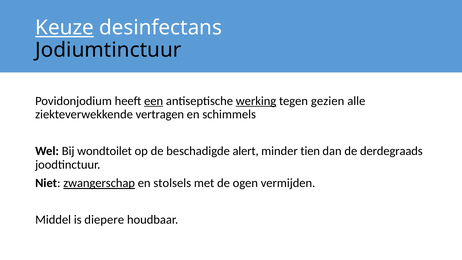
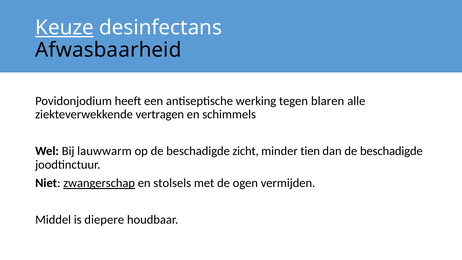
Jodiumtinctuur: Jodiumtinctuur -> Afwasbaarheid
een underline: present -> none
werking underline: present -> none
gezien: gezien -> blaren
wondtoilet: wondtoilet -> lauwwarm
alert: alert -> zicht
dan de derdegraads: derdegraads -> beschadigde
